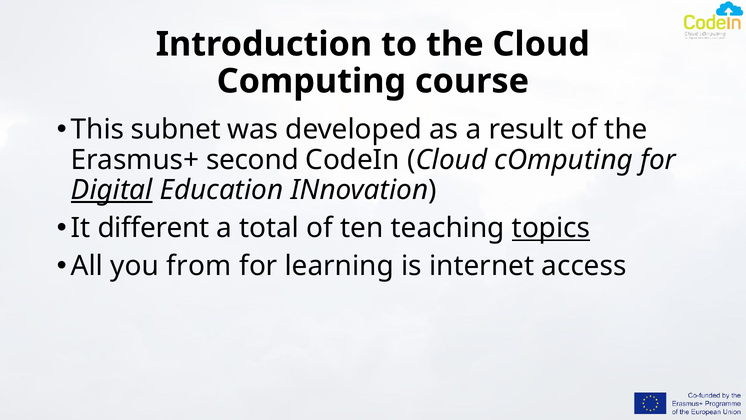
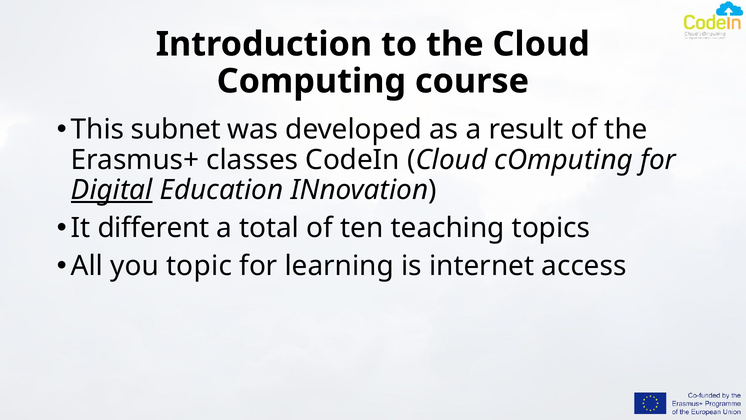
second: second -> classes
topics underline: present -> none
from: from -> topic
